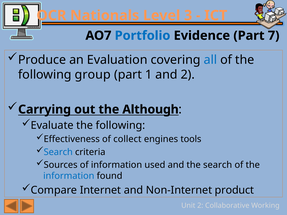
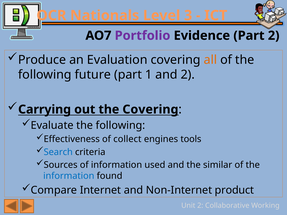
Portfolio colour: blue -> purple
Part 7: 7 -> 2
all colour: blue -> orange
group: group -> future
the Although: Although -> Covering
the search: search -> similar
